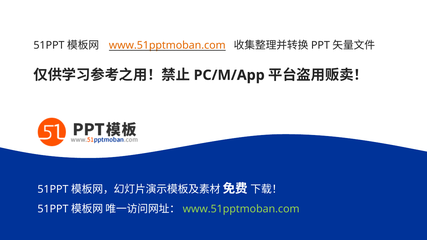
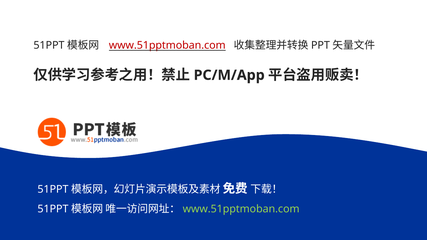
www.51pptmoban.com at (167, 45) colour: orange -> red
